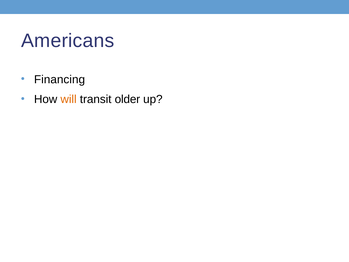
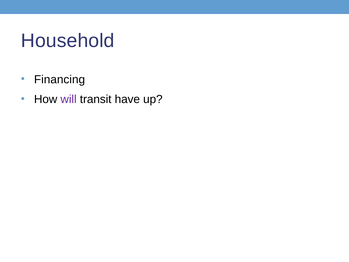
Americans: Americans -> Household
will colour: orange -> purple
older: older -> have
